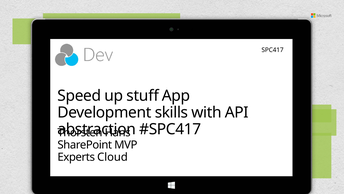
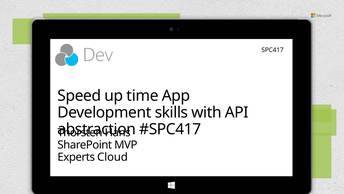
stuff: stuff -> time
